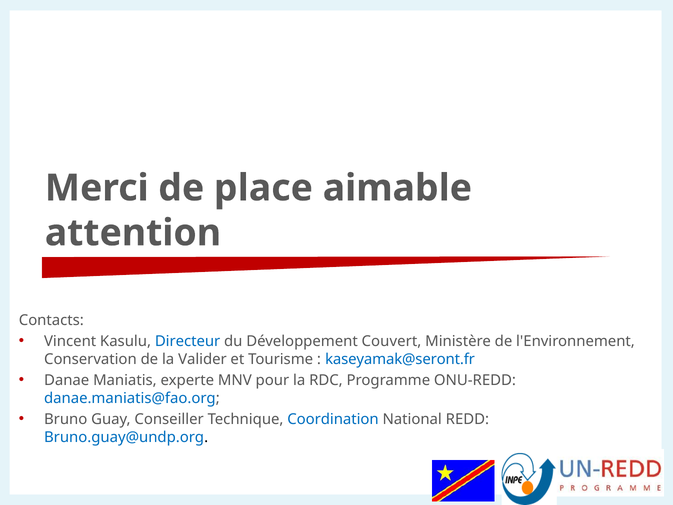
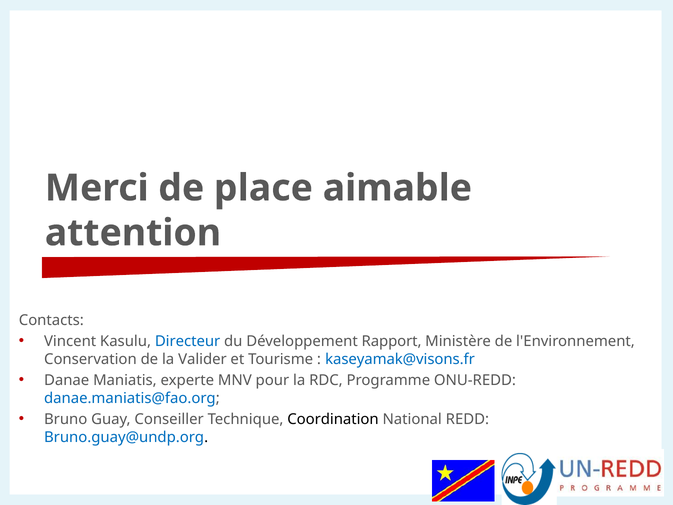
Couvert: Couvert -> Rapport
kaseyamak@seront.fr: kaseyamak@seront.fr -> kaseyamak@visons.fr
Coordination colour: blue -> black
